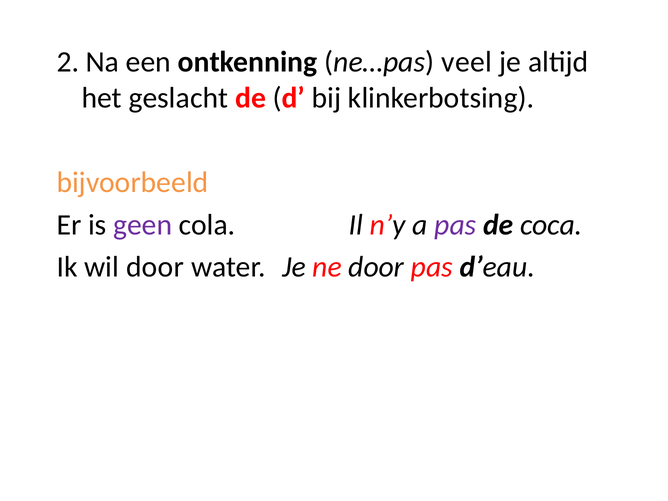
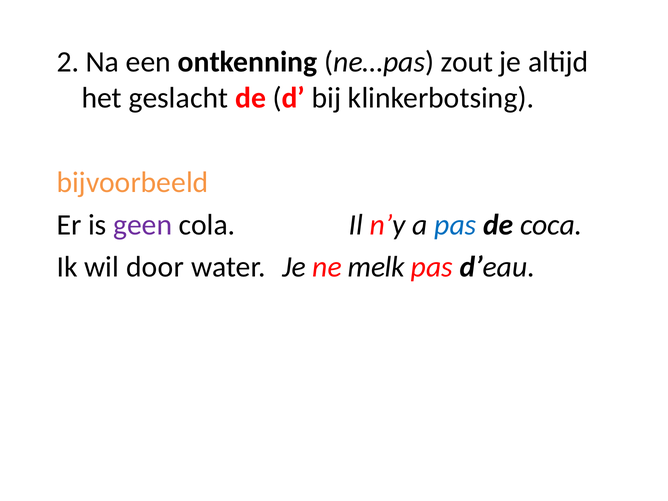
veel: veel -> zout
pas at (455, 225) colour: purple -> blue
ne door: door -> melk
